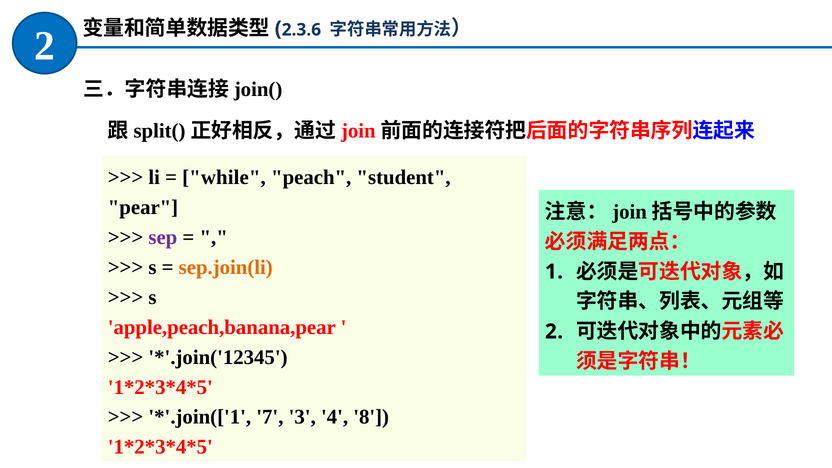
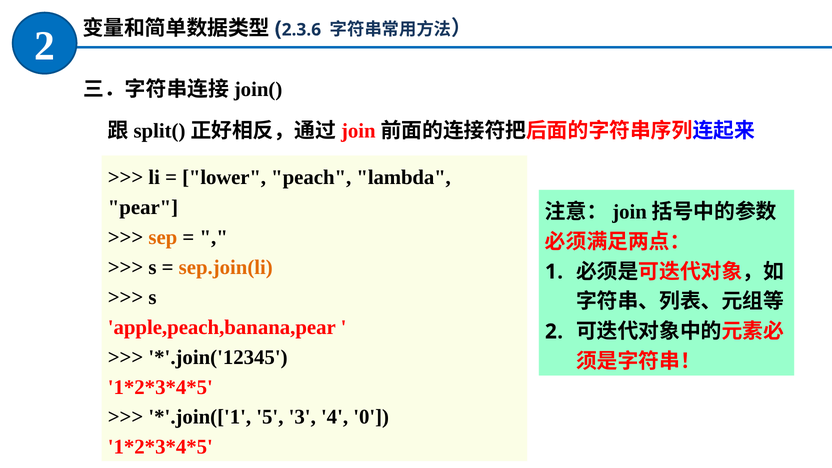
while: while -> lower
student: student -> lambda
sep colour: purple -> orange
7: 7 -> 5
8: 8 -> 0
